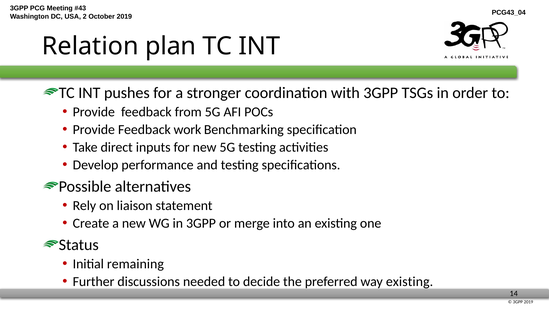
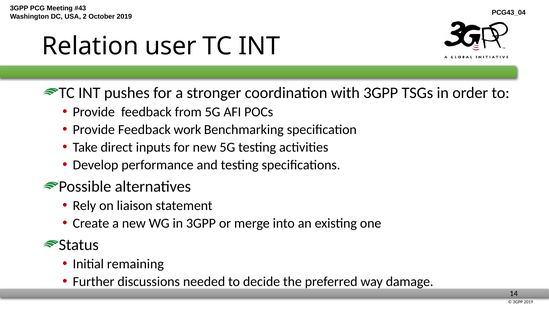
plan: plan -> user
way existing: existing -> damage
